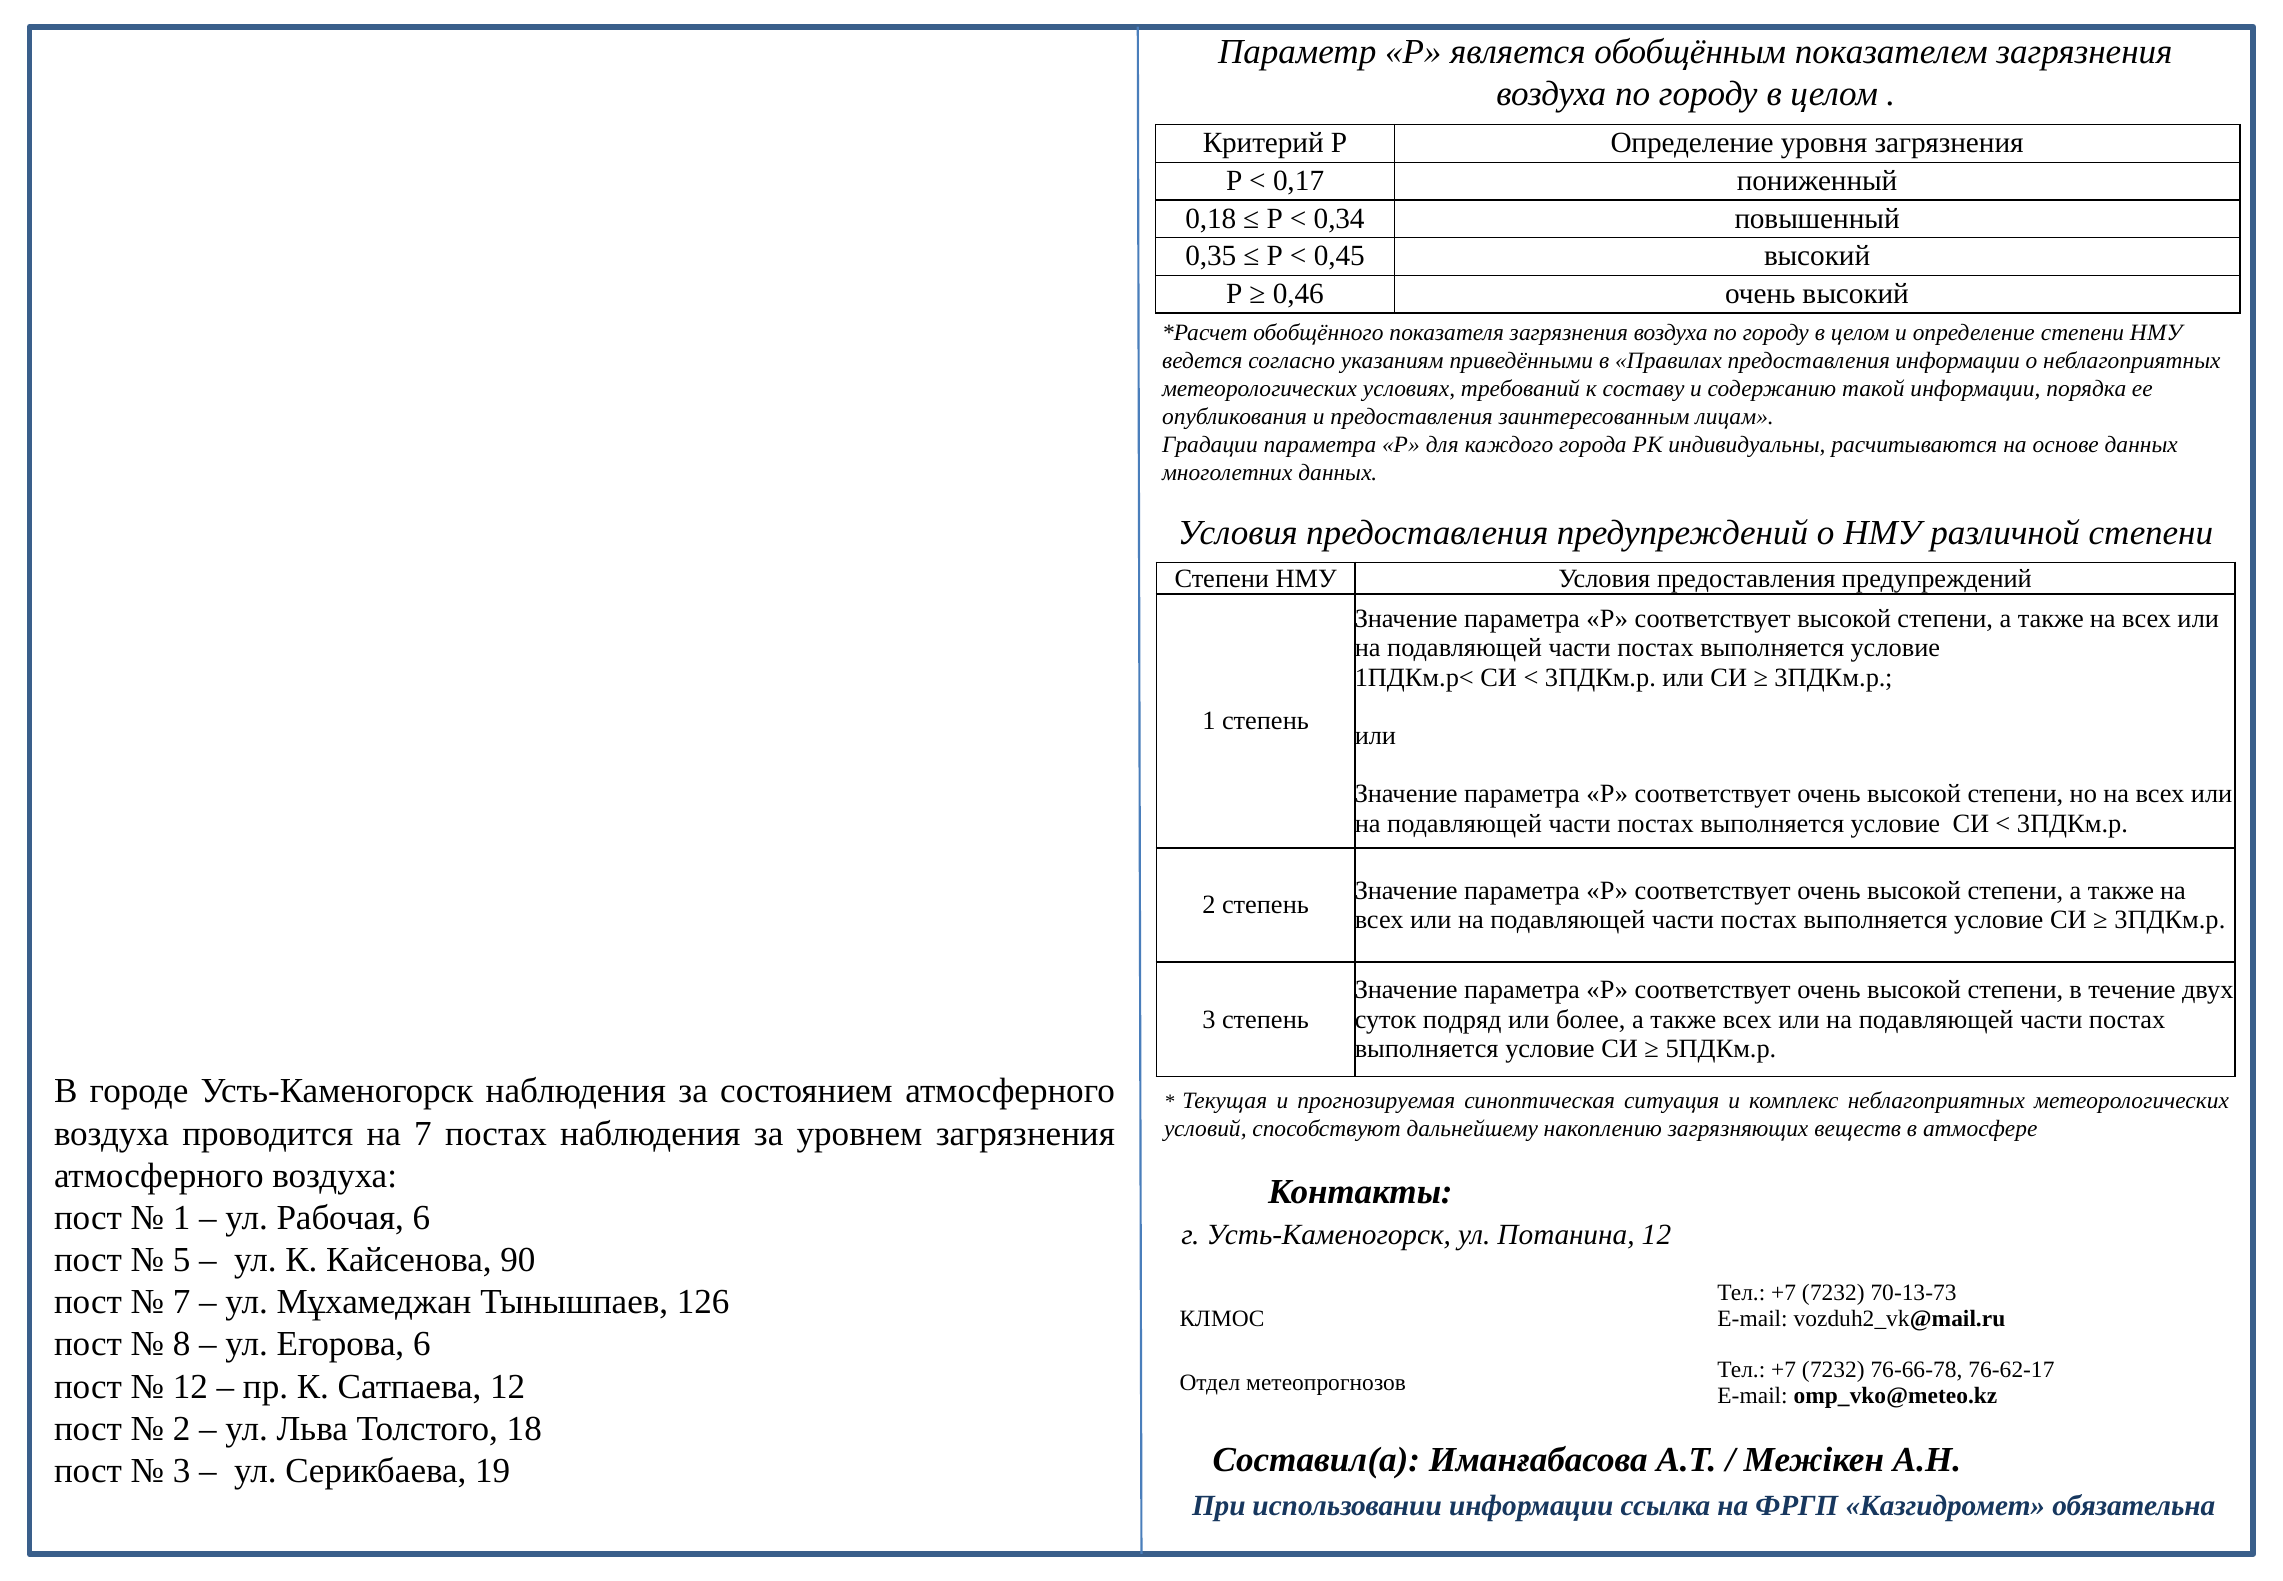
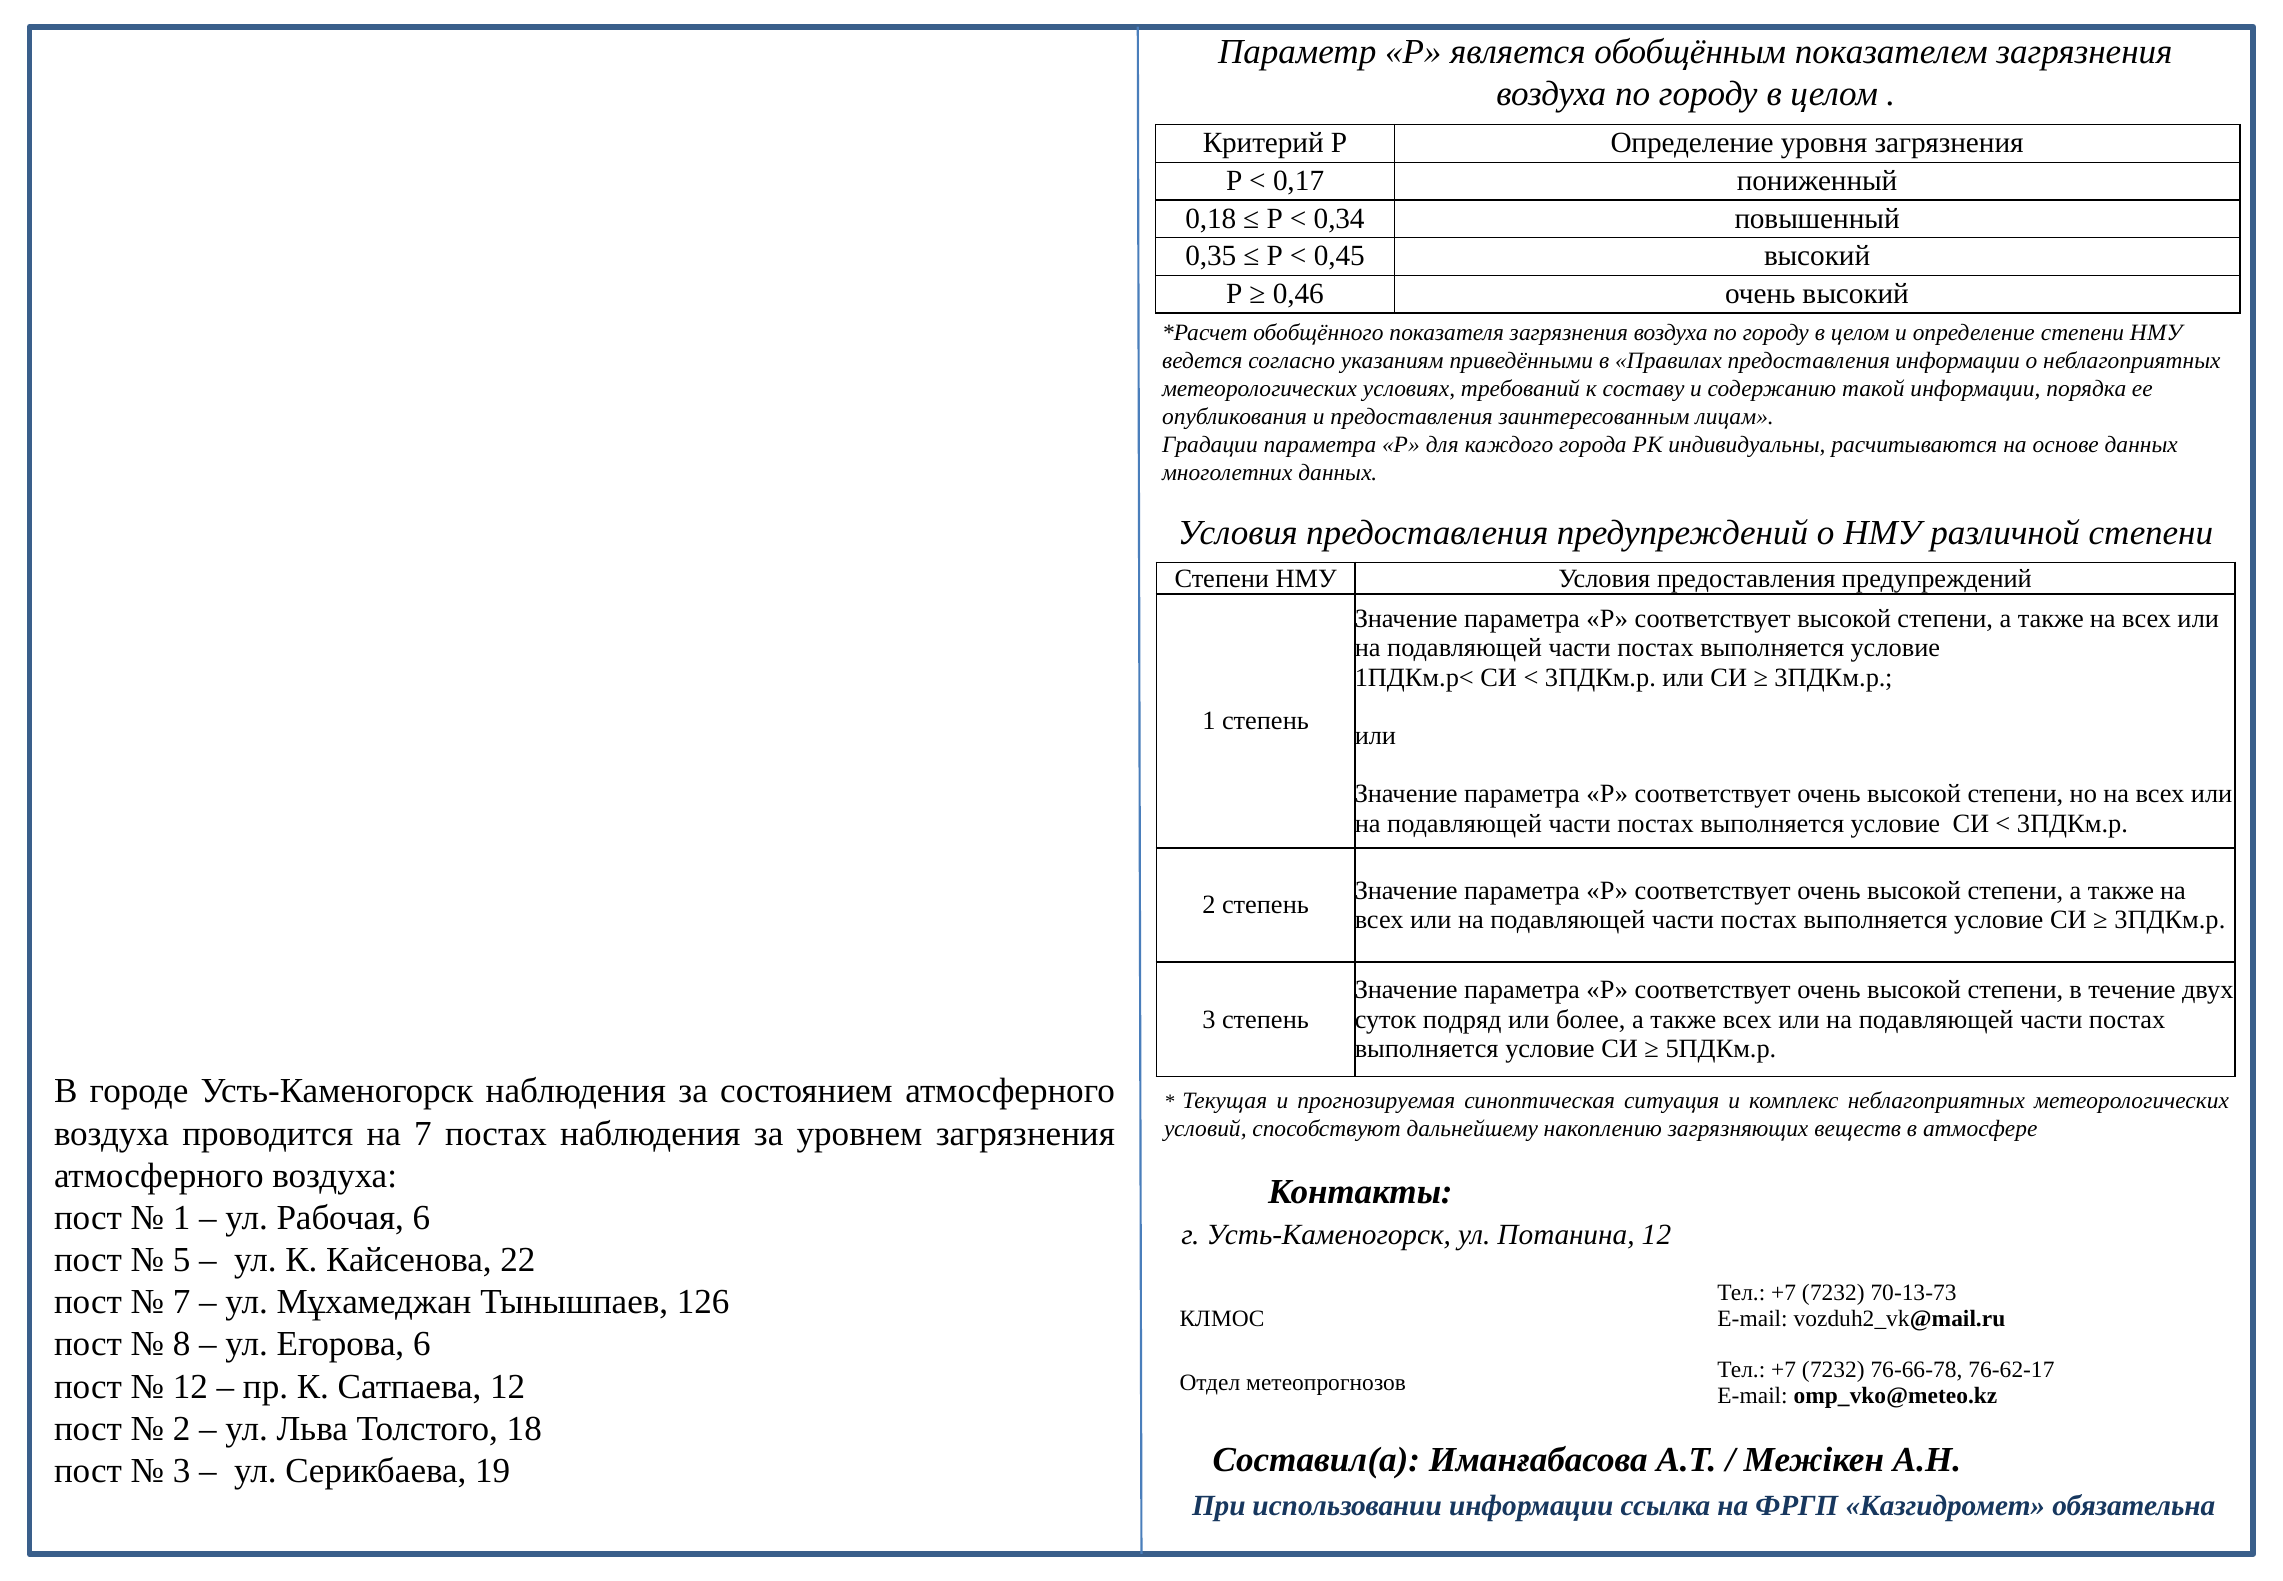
90: 90 -> 22
